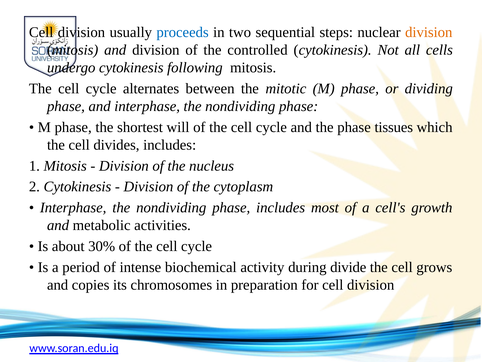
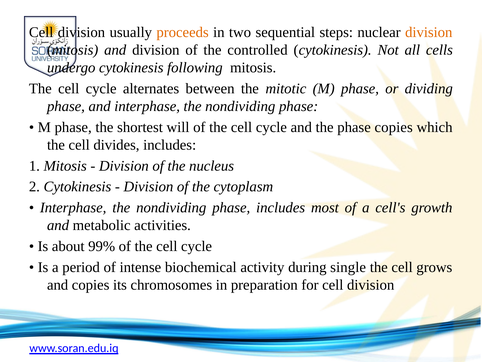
proceeds colour: blue -> orange
phase tissues: tissues -> copies
30%: 30% -> 99%
divide: divide -> single
